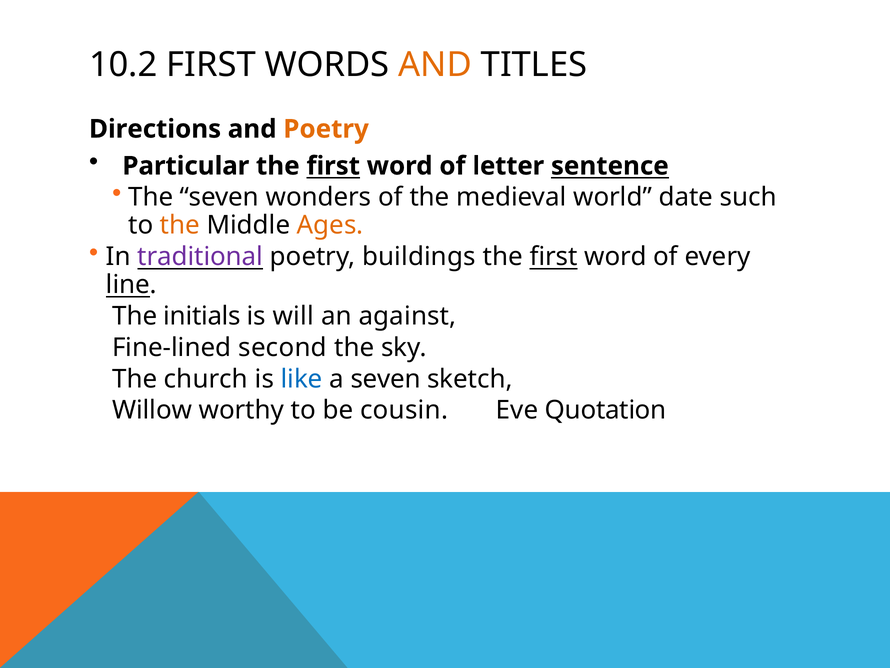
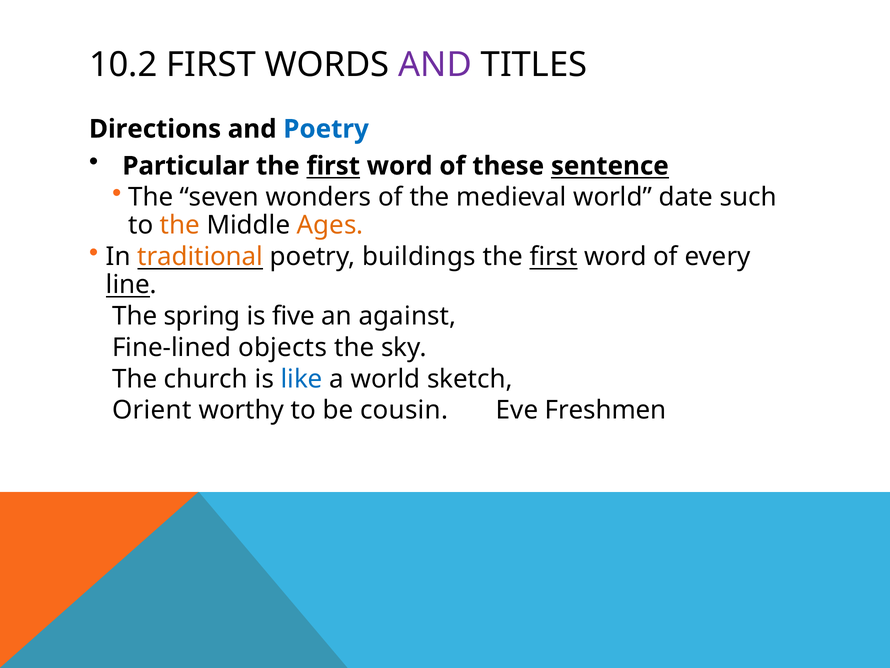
AND at (435, 65) colour: orange -> purple
Poetry at (326, 129) colour: orange -> blue
letter: letter -> these
traditional colour: purple -> orange
initials: initials -> spring
will: will -> five
second: second -> objects
a seven: seven -> world
Willow: Willow -> Orient
Quotation: Quotation -> Freshmen
